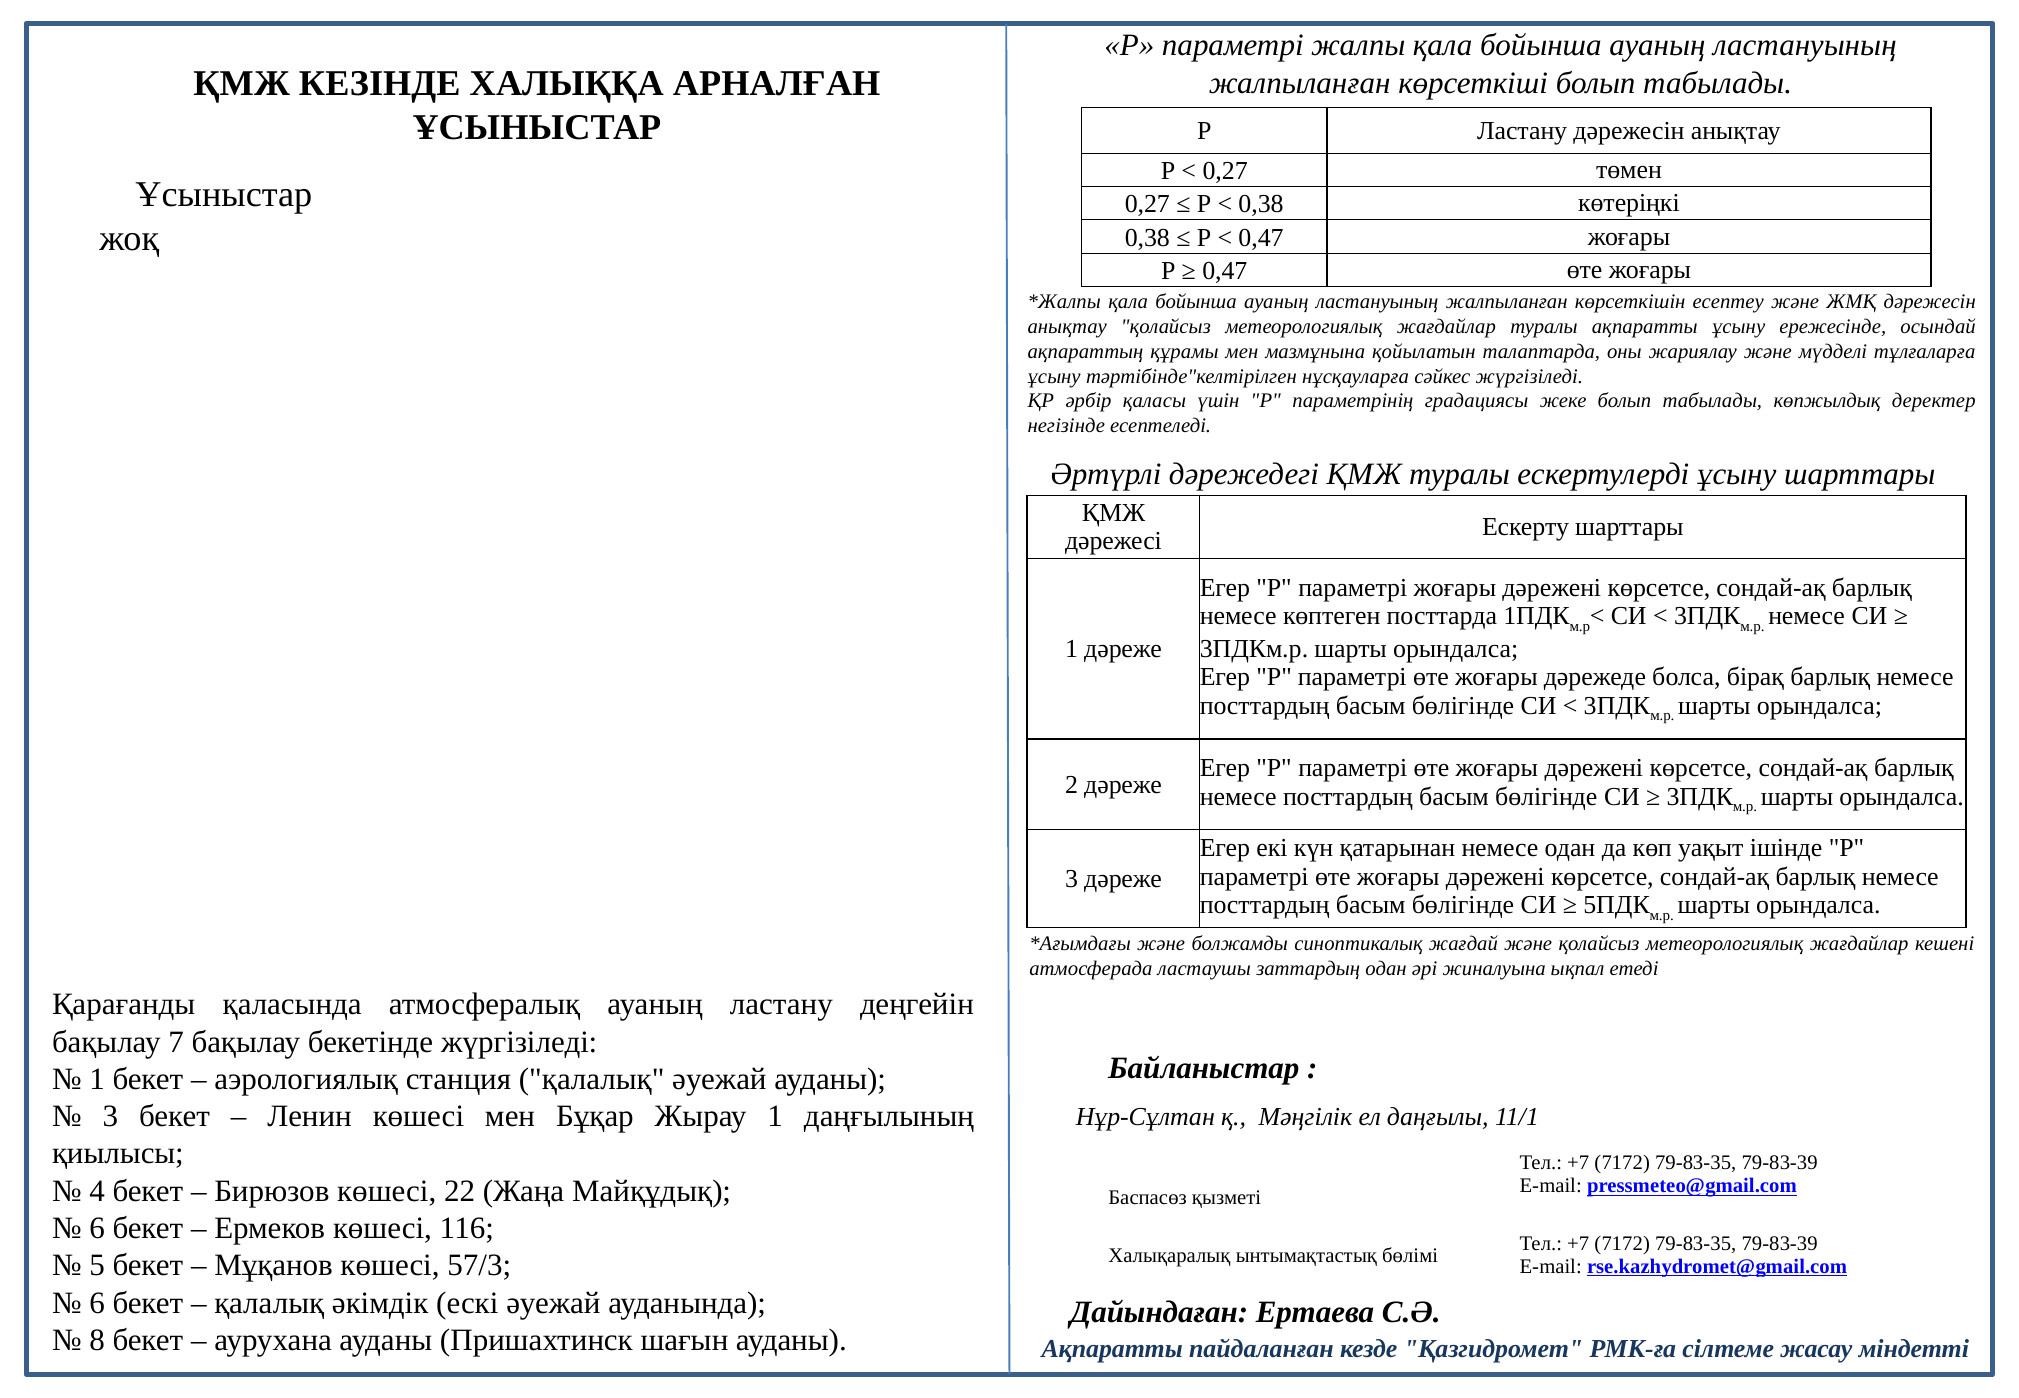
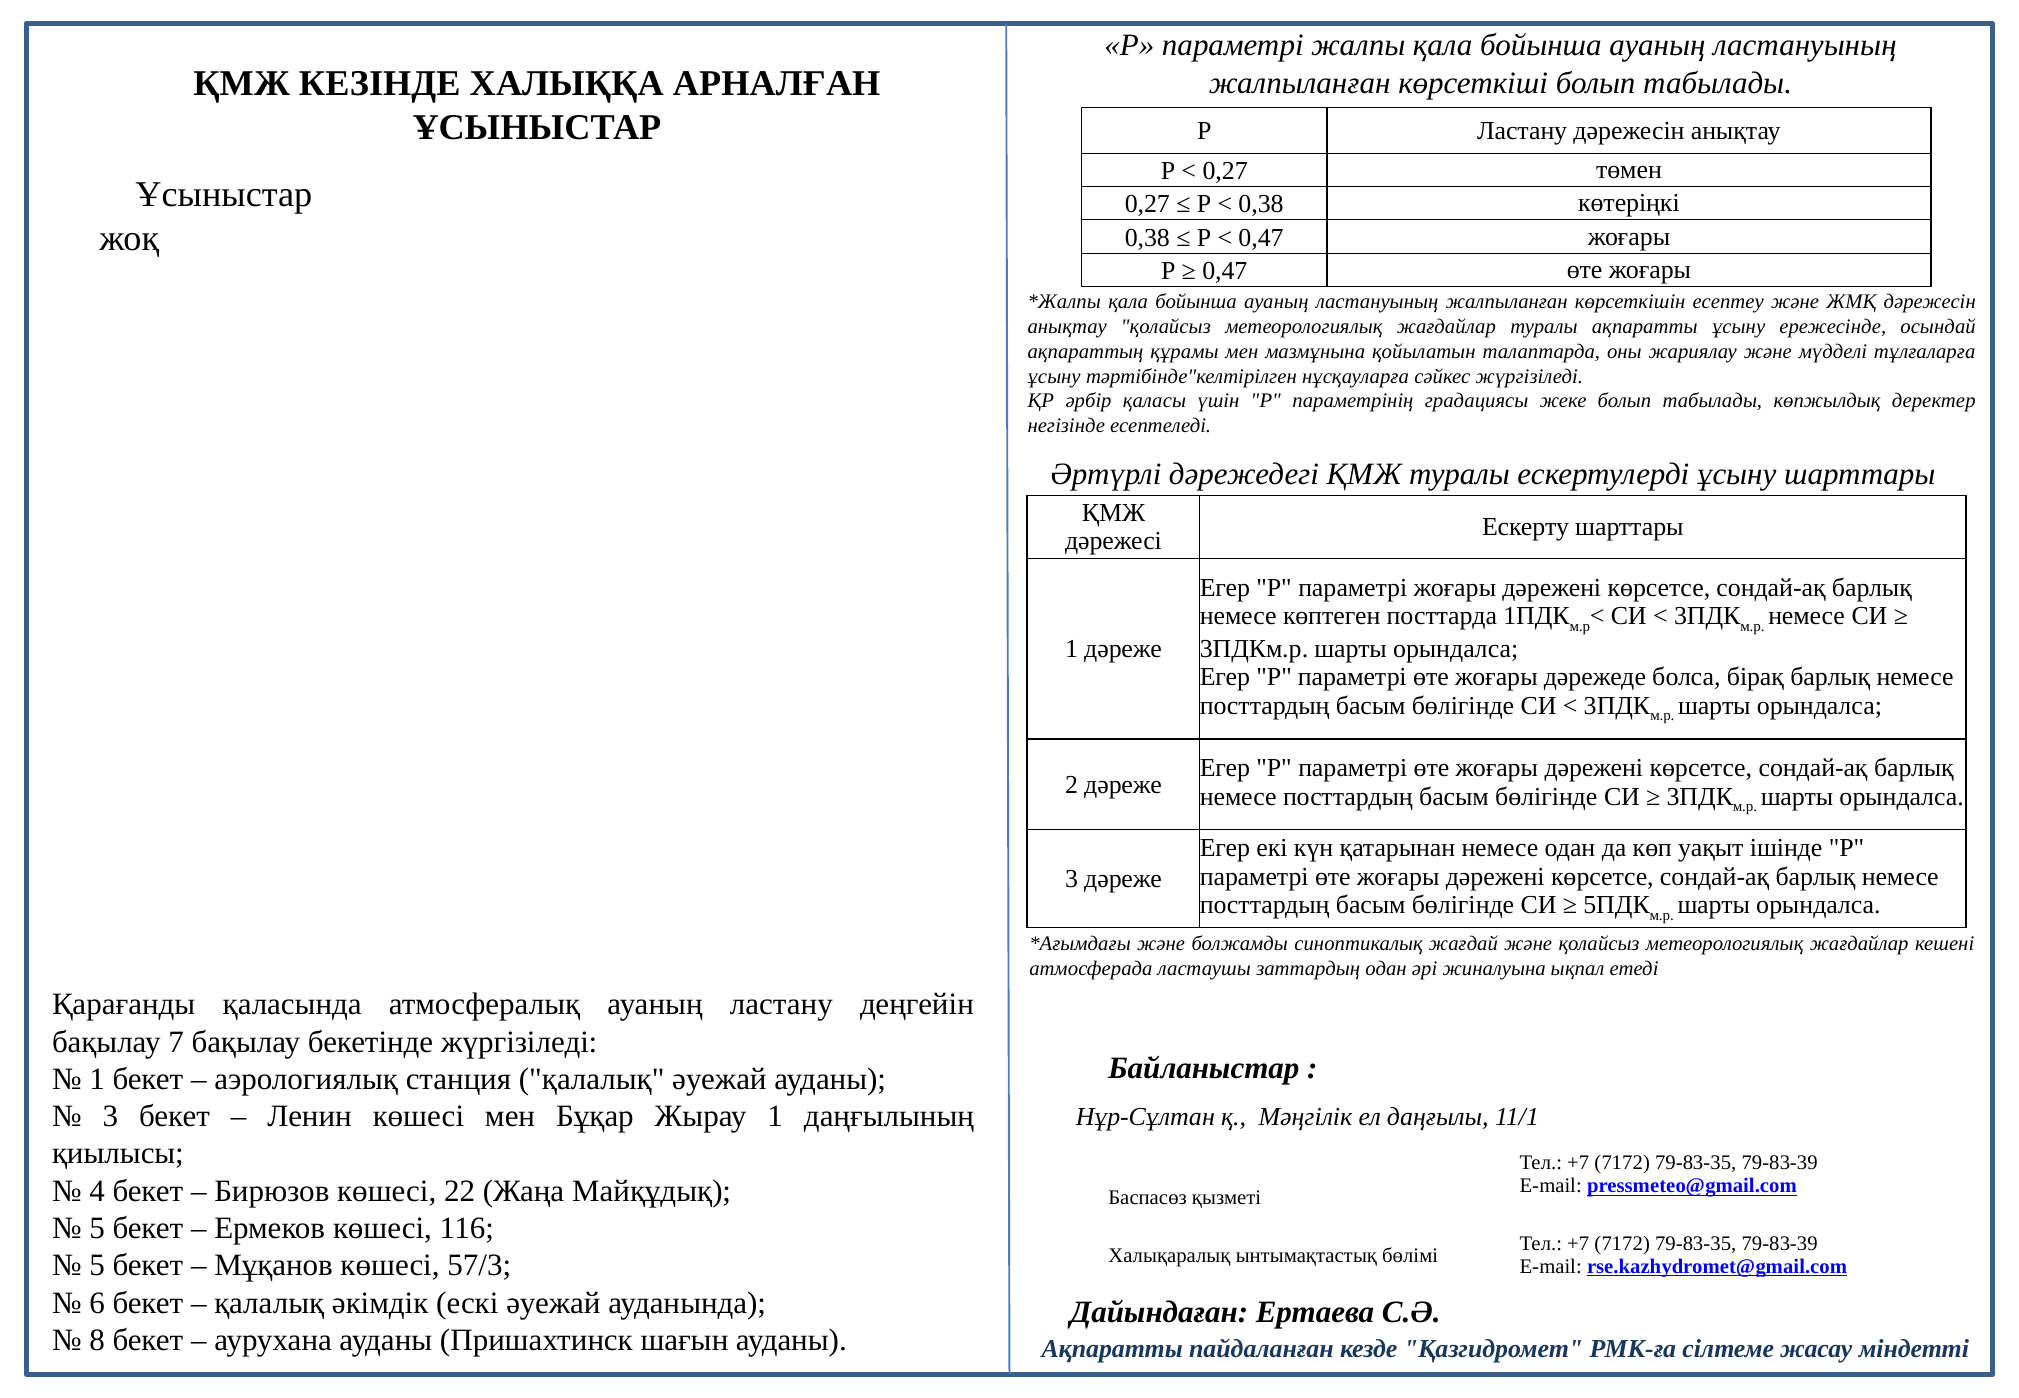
6 at (97, 1228): 6 -> 5
